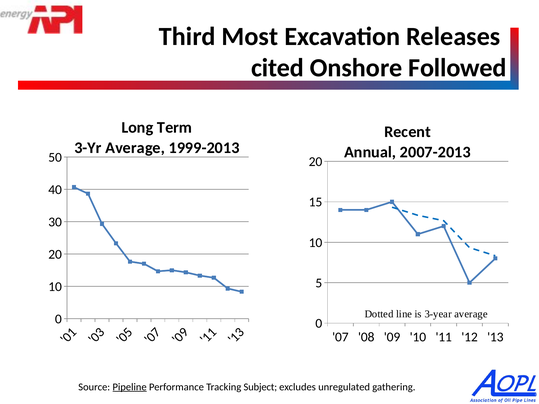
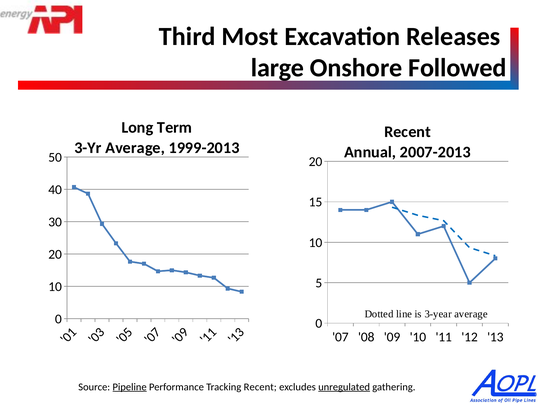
cited: cited -> large
Tracking Subject: Subject -> Recent
unregulated underline: none -> present
